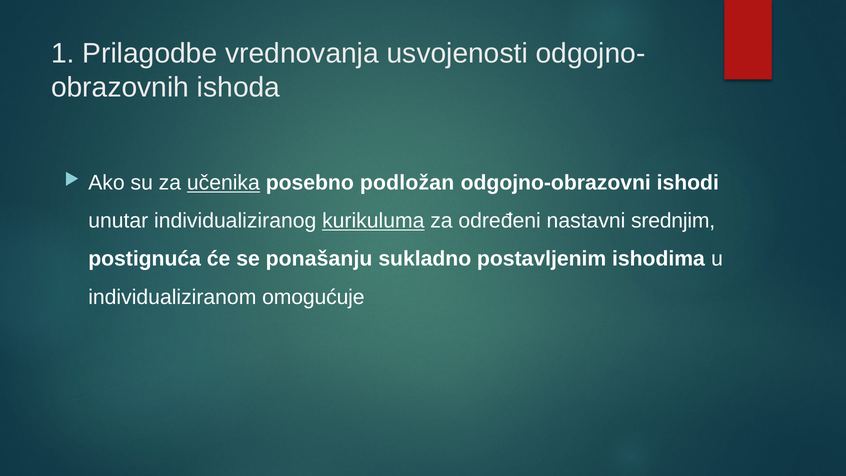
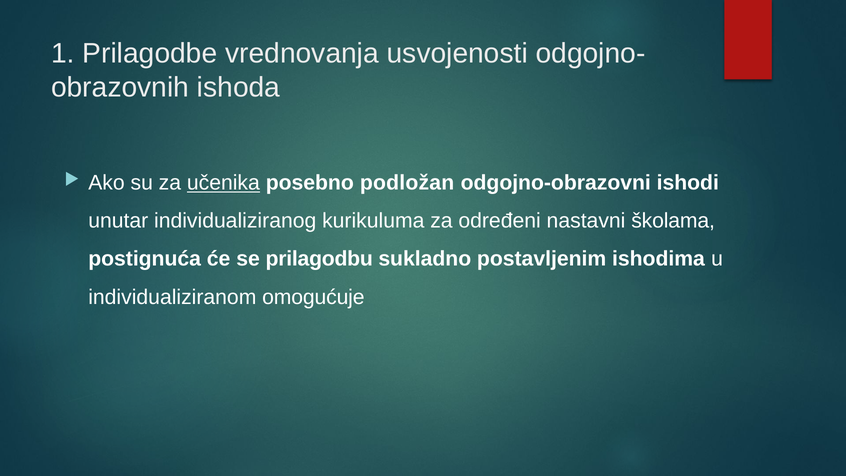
kurikuluma underline: present -> none
srednjim: srednjim -> školama
ponašanju: ponašanju -> prilagodbu
